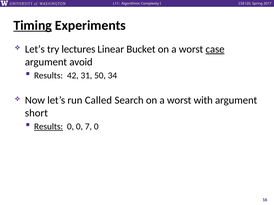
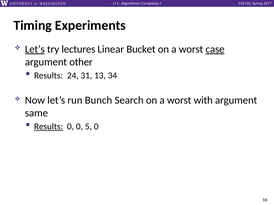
Timing underline: present -> none
Let’s at (35, 49) underline: none -> present
avoid: avoid -> other
42: 42 -> 24
50: 50 -> 13
Called: Called -> Bunch
short: short -> same
7: 7 -> 5
